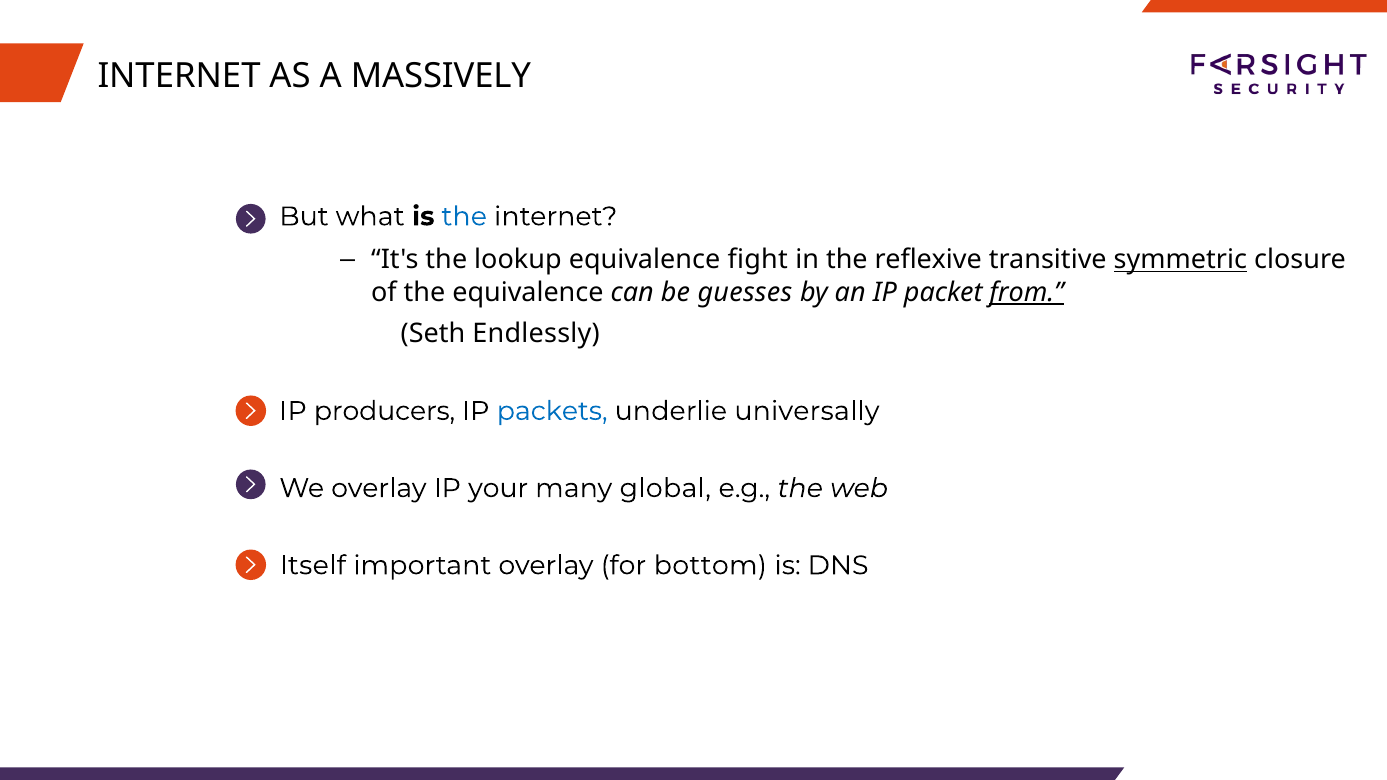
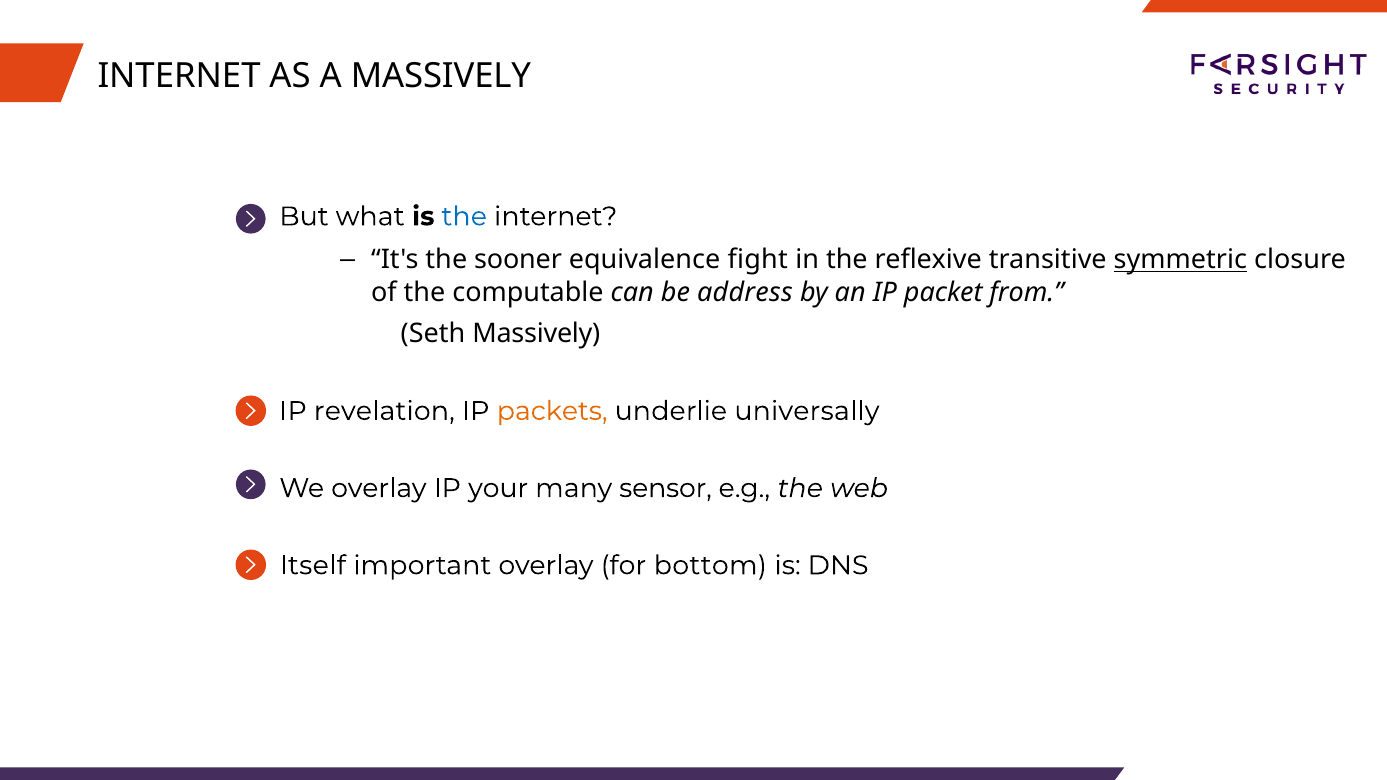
lookup: lookup -> sooner
the equivalence: equivalence -> computable
guesses: guesses -> address
from underline: present -> none
Seth Endlessly: Endlessly -> Massively
producers: producers -> revelation
packets colour: blue -> orange
global: global -> sensor
